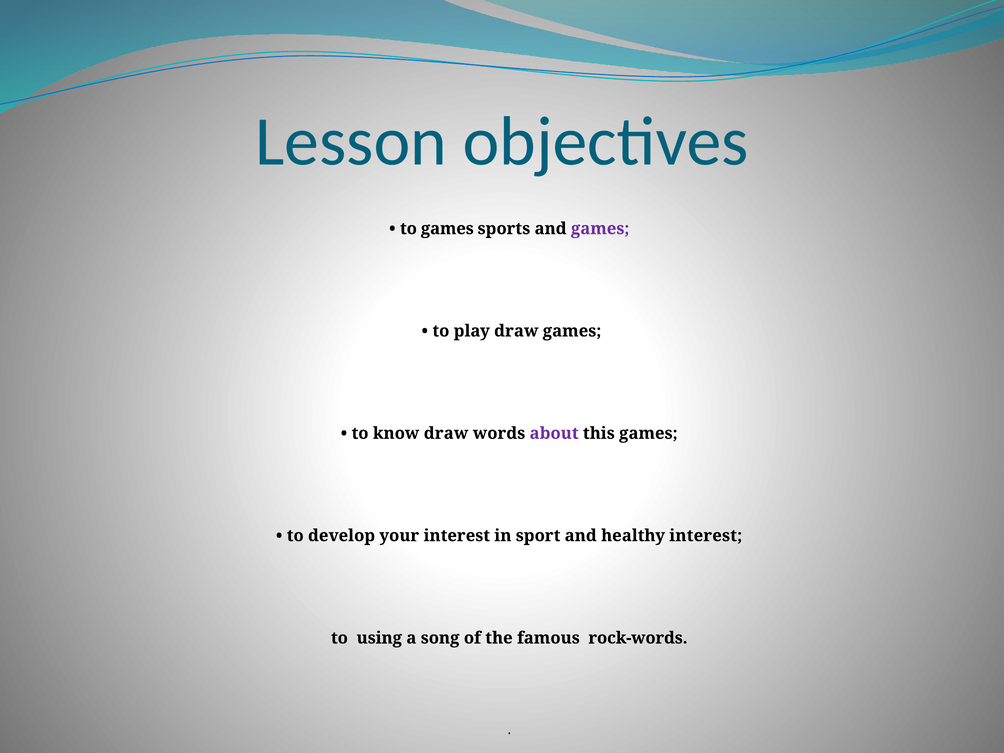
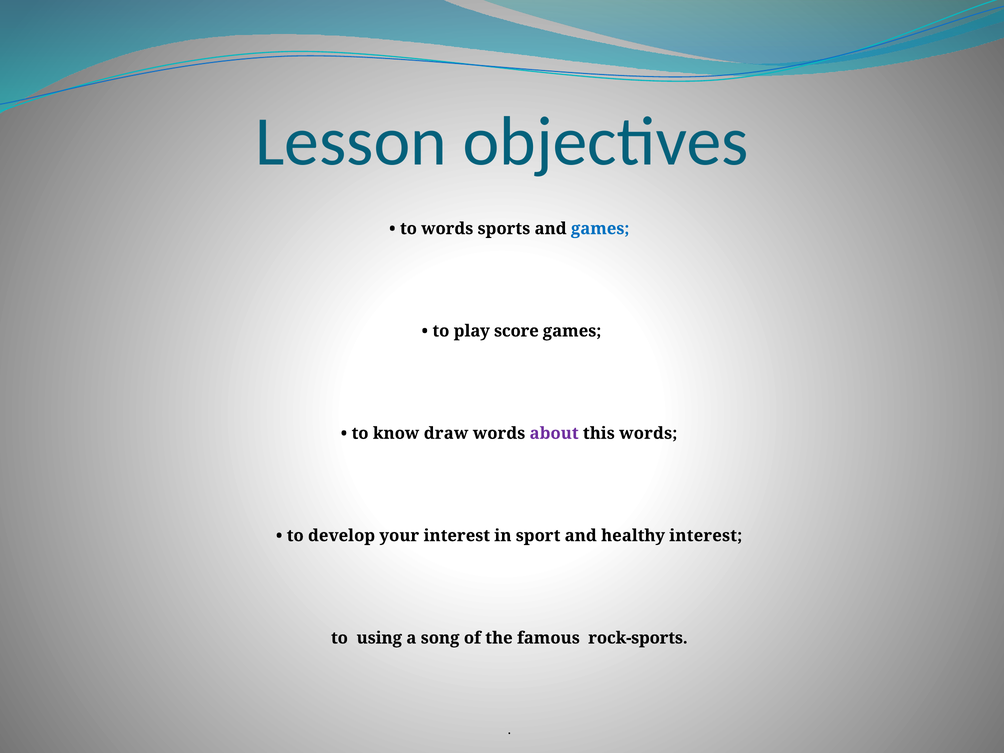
to games: games -> words
games at (600, 229) colour: purple -> blue
play draw: draw -> score
this games: games -> words
rock-words: rock-words -> rock-sports
